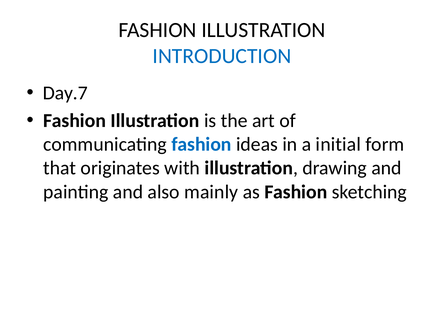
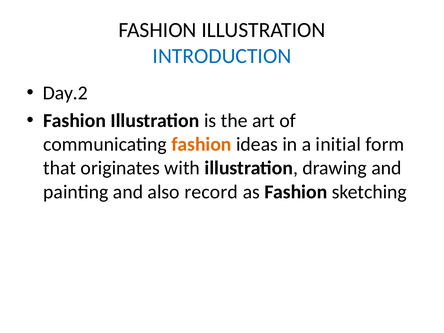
Day.7: Day.7 -> Day.2
fashion at (201, 144) colour: blue -> orange
mainly: mainly -> record
